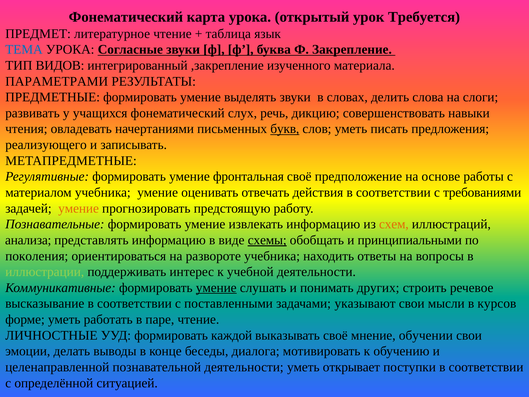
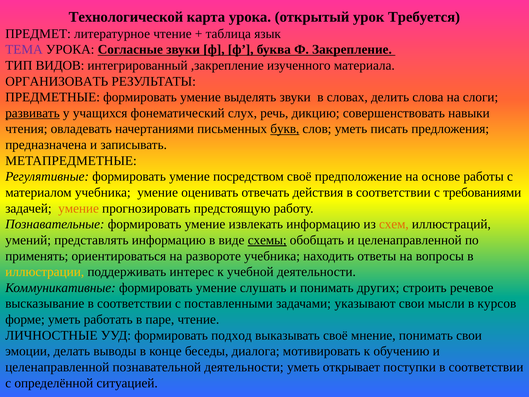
Фонематический at (126, 17): Фонематический -> Технологической
ТЕМА colour: blue -> purple
ПАРАМЕТРАМИ: ПАРАМЕТРАМИ -> ОРГАНИЗОВАТЬ
развивать underline: none -> present
реализующего: реализующего -> предназначена
фронтальная: фронтальная -> посредством
анализа: анализа -> умений
обобщать и принципиальными: принципиальными -> целенаправленной
поколения: поколения -> применять
иллюстрации colour: light green -> yellow
умение at (216, 288) underline: present -> none
каждой: каждой -> подход
мнение обучении: обучении -> понимать
